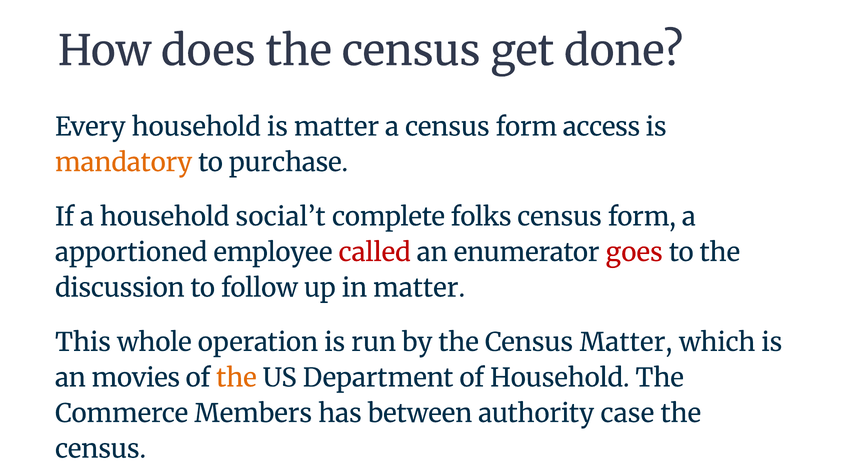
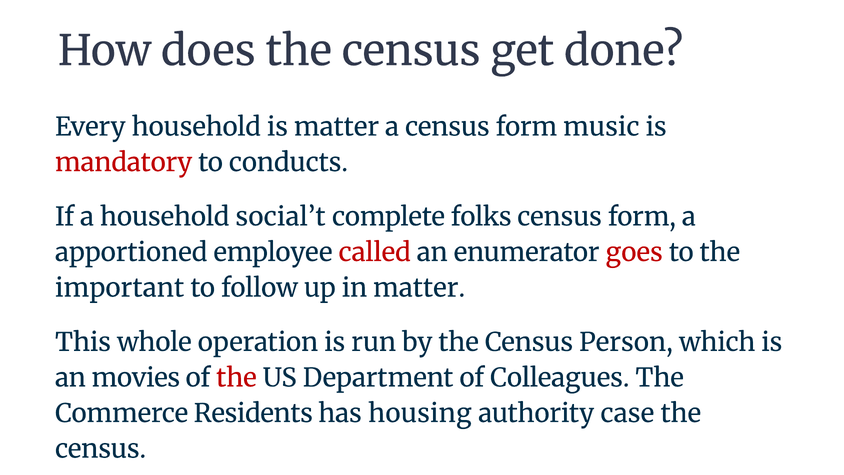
access: access -> music
mandatory colour: orange -> red
purchase: purchase -> conducts
discussion: discussion -> important
Census Matter: Matter -> Person
the at (236, 378) colour: orange -> red
of Household: Household -> Colleagues
Members: Members -> Residents
between: between -> housing
